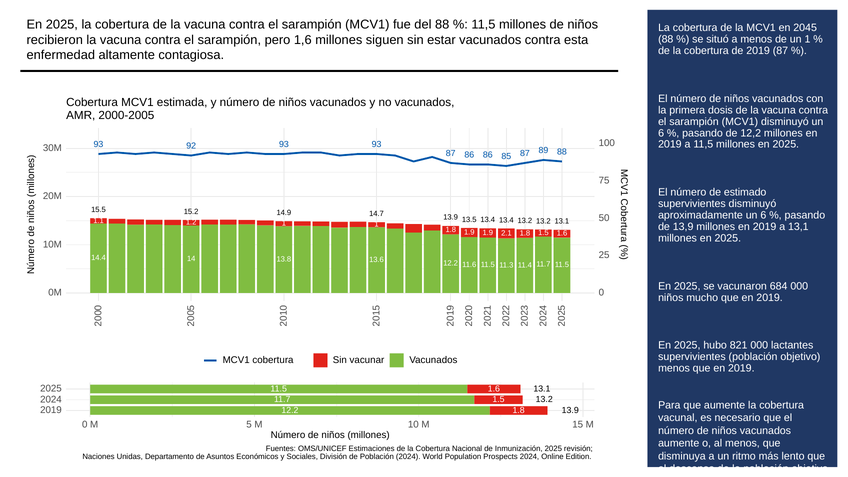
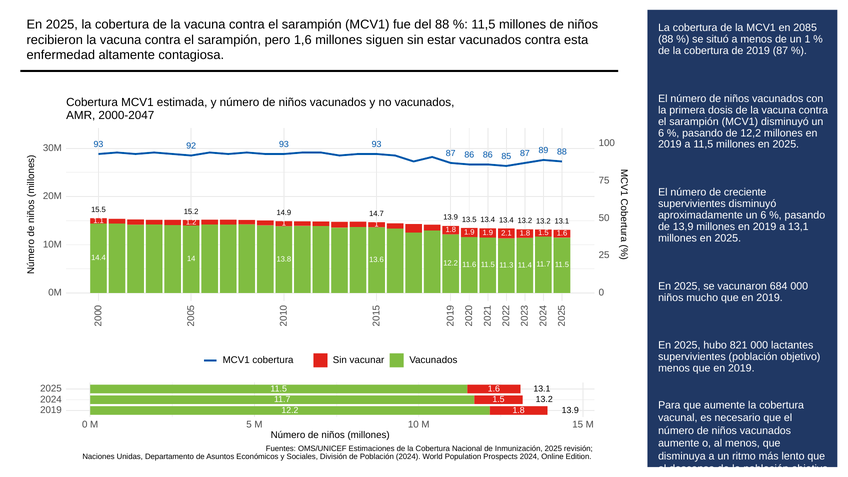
2045: 2045 -> 2085
2000-2005: 2000-2005 -> 2000-2047
estimado: estimado -> creciente
